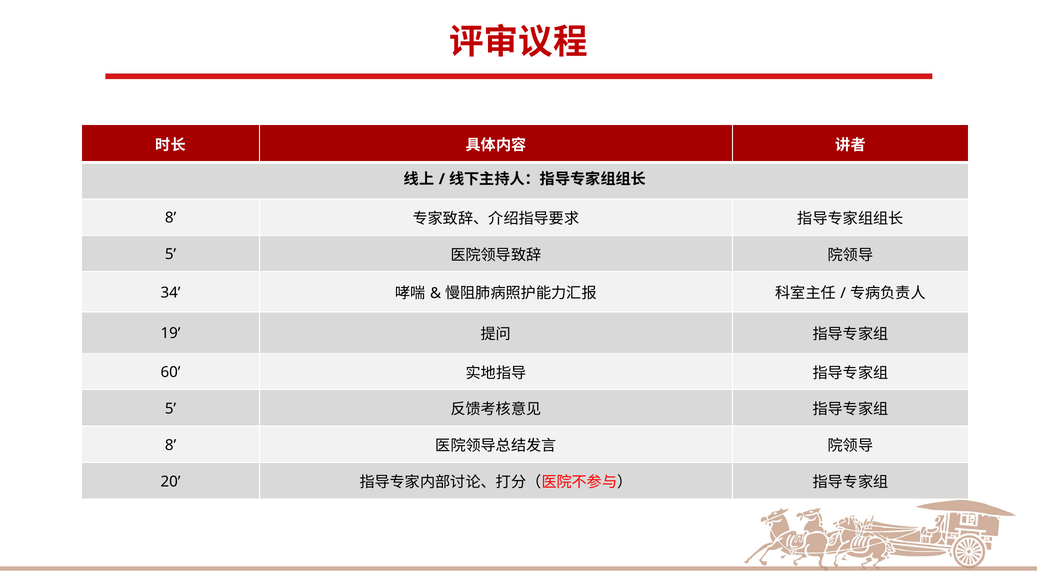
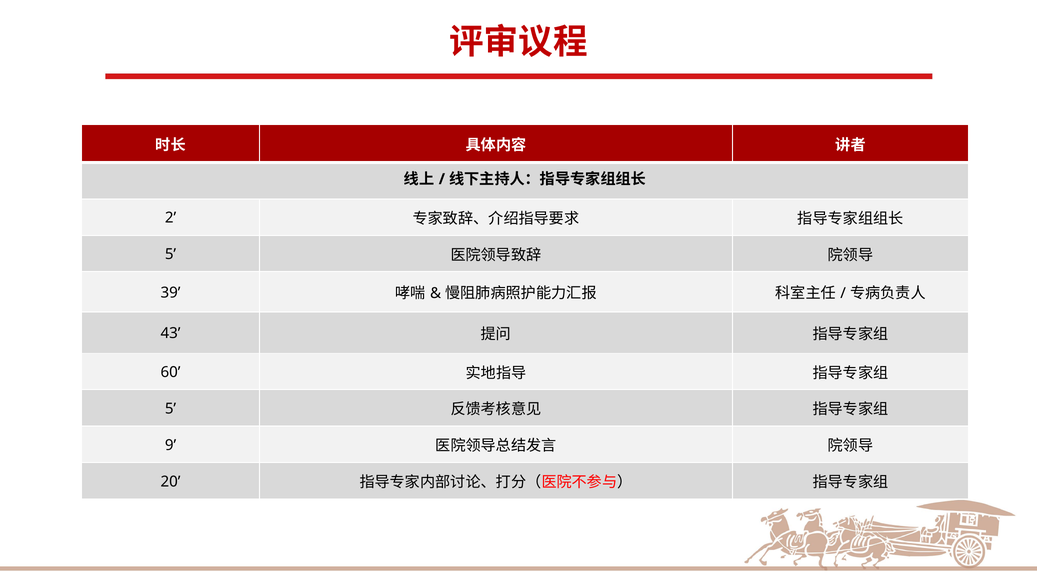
8 at (171, 218): 8 -> 2
34: 34 -> 39
19: 19 -> 43
8 at (171, 445): 8 -> 9
